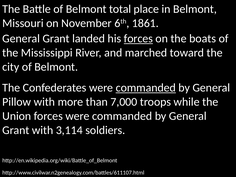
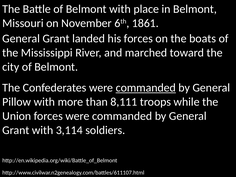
Belmont total: total -> with
forces at (138, 39) underline: present -> none
7,000: 7,000 -> 8,111
